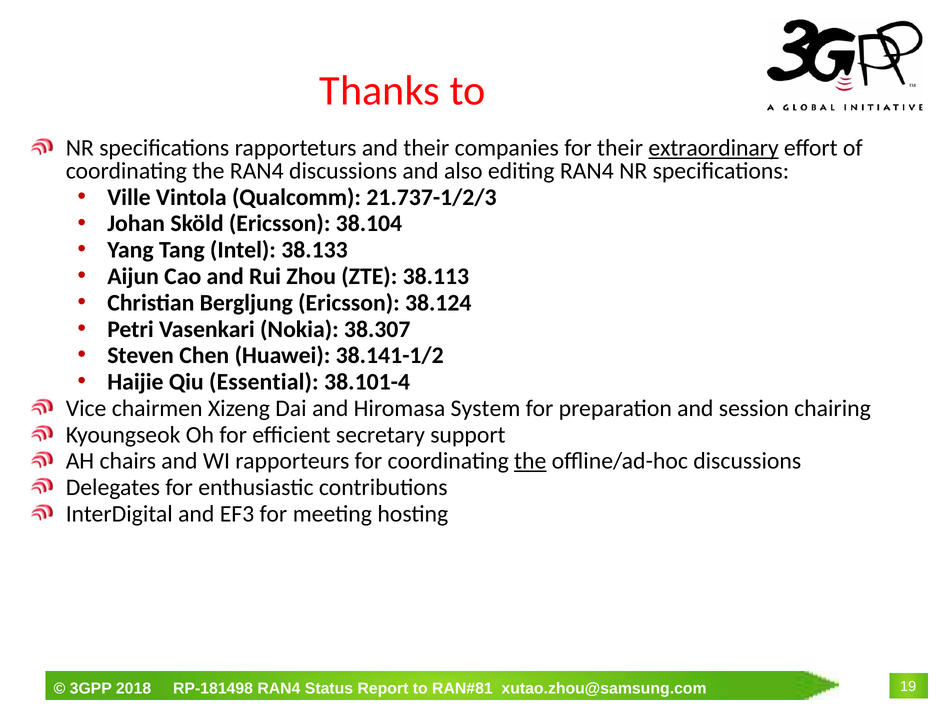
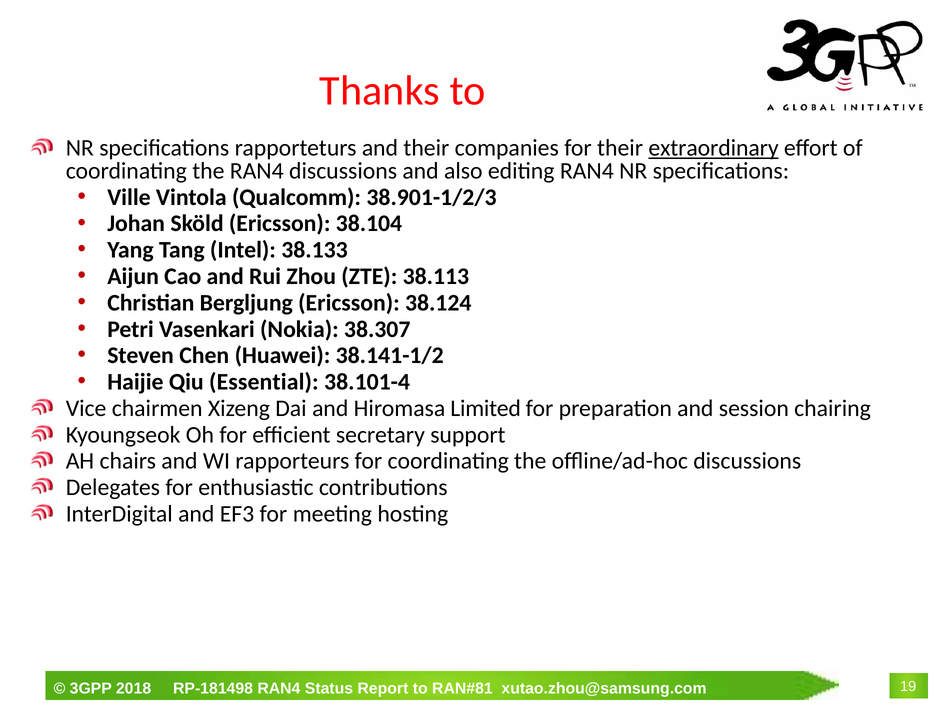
21.737-1/2/3: 21.737-1/2/3 -> 38.901-1/2/3
System: System -> Limited
the at (530, 461) underline: present -> none
